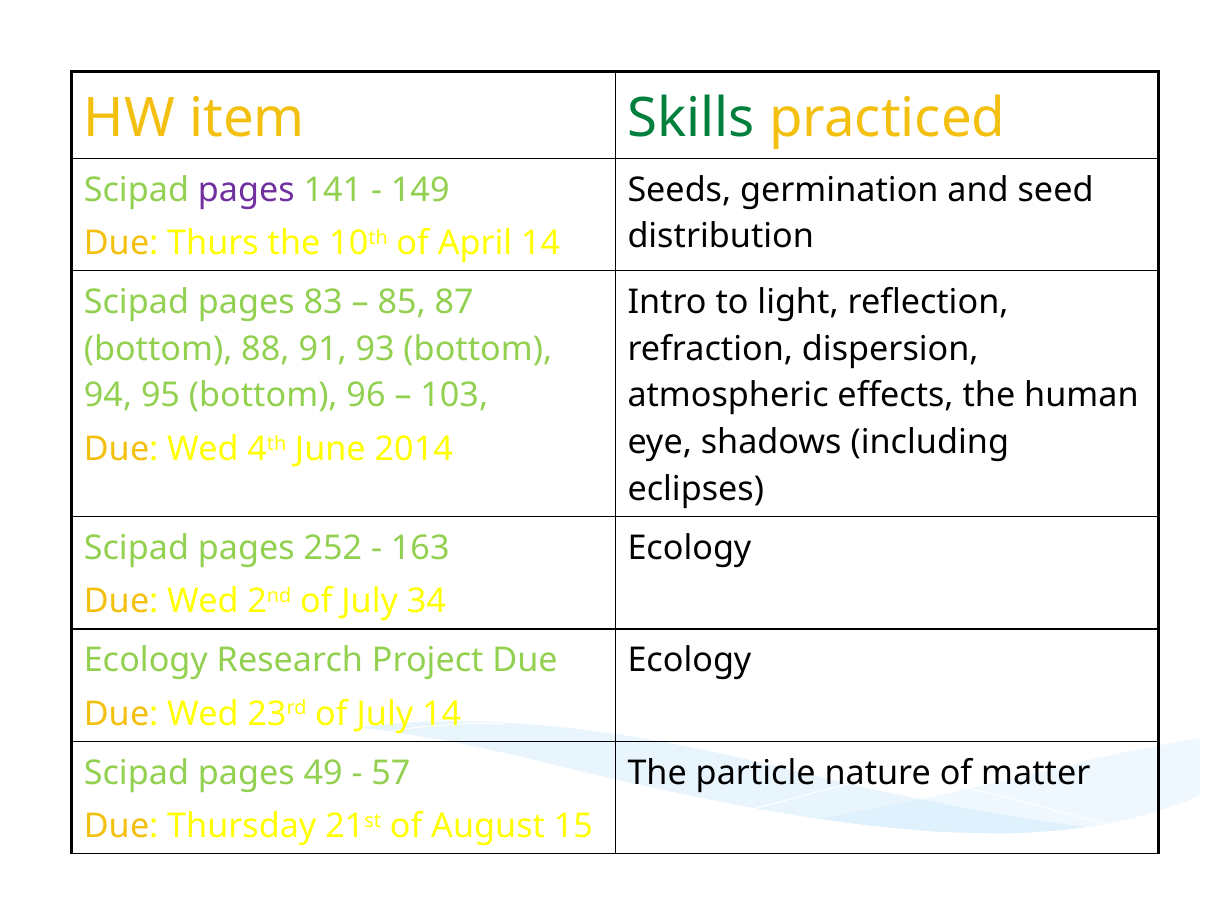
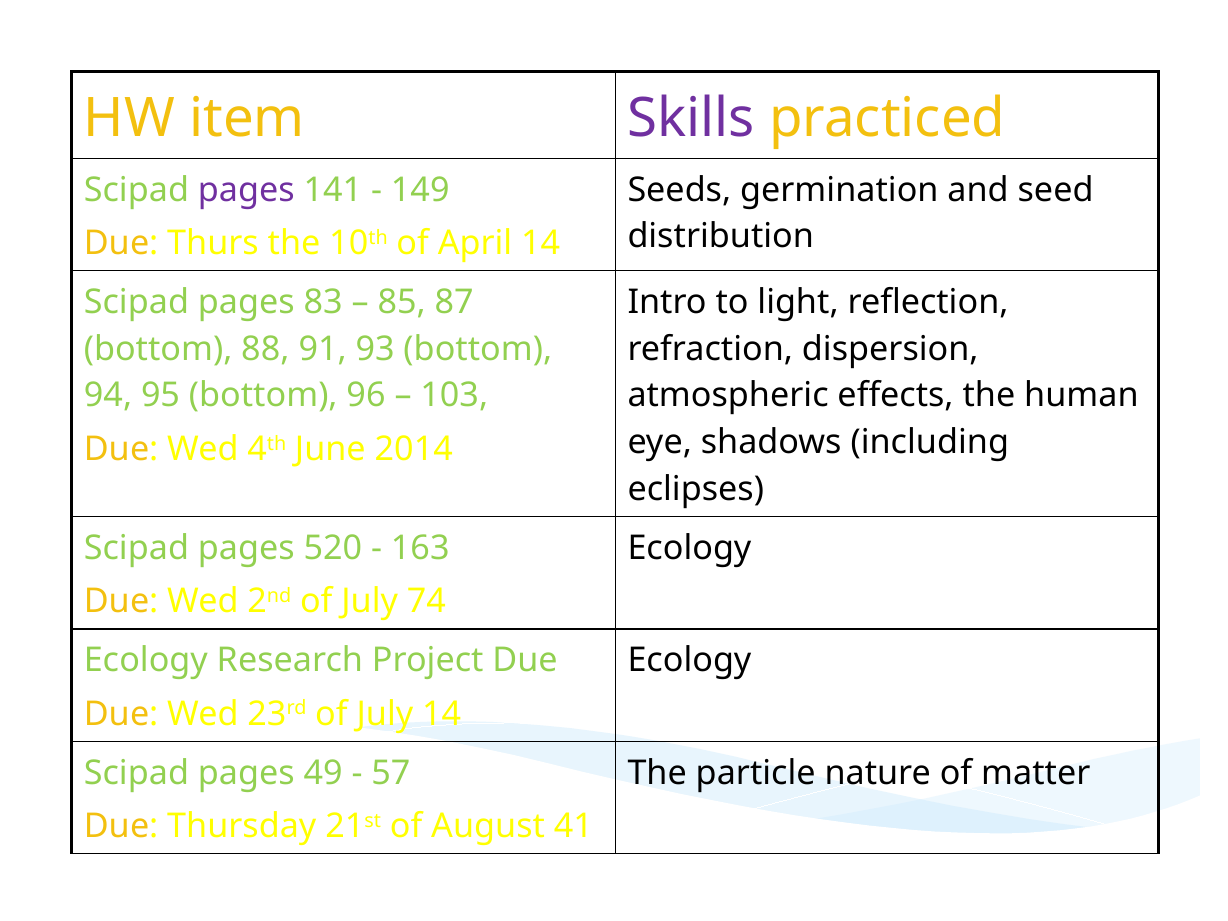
Skills colour: green -> purple
252: 252 -> 520
34: 34 -> 74
15: 15 -> 41
